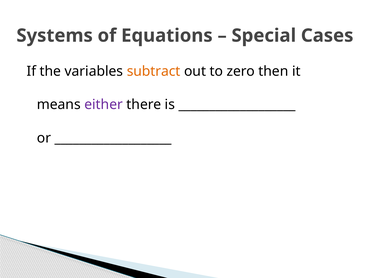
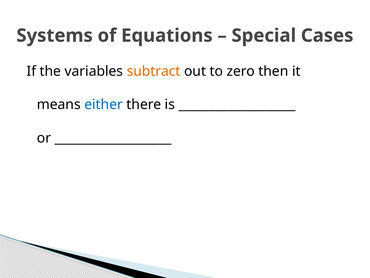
either colour: purple -> blue
